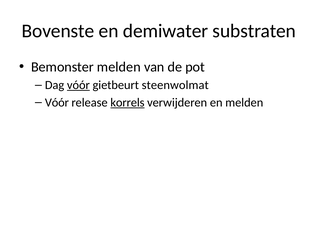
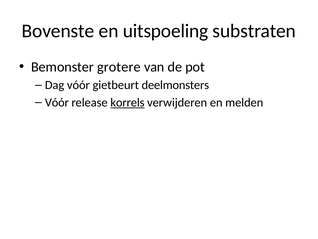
demiwater: demiwater -> uitspoeling
Bemonster melden: melden -> grotere
vóór at (78, 85) underline: present -> none
steenwolmat: steenwolmat -> deelmonsters
